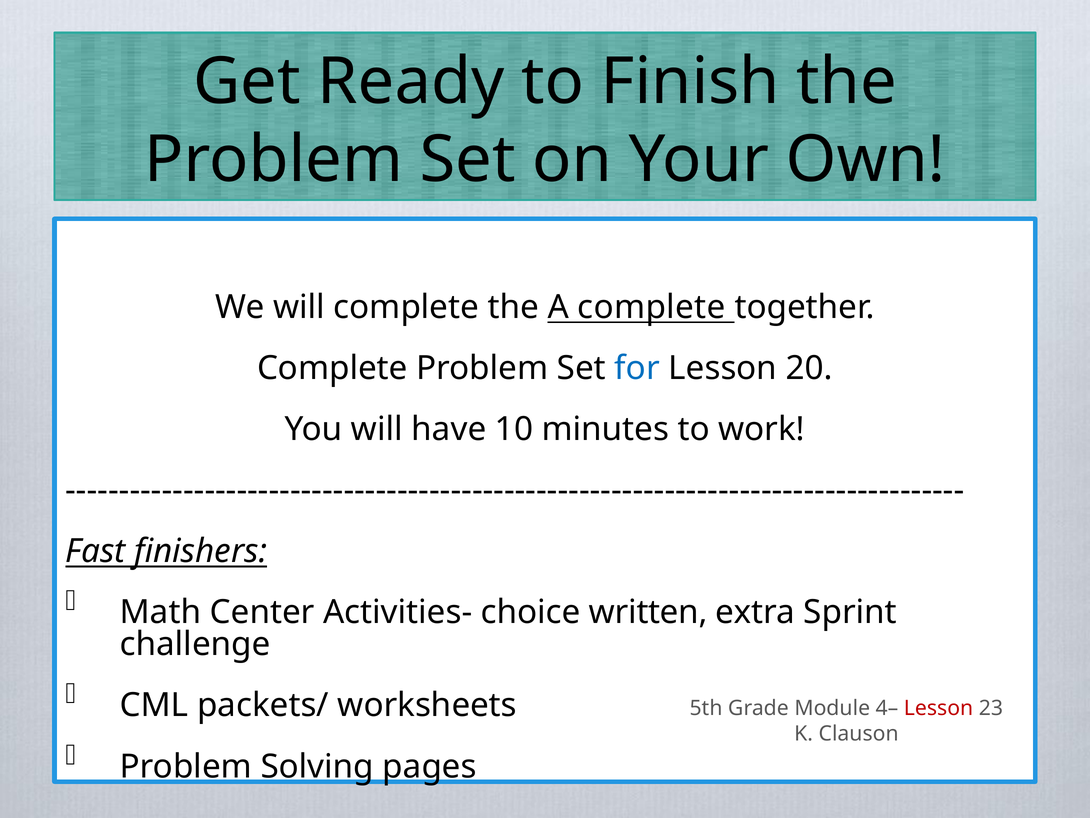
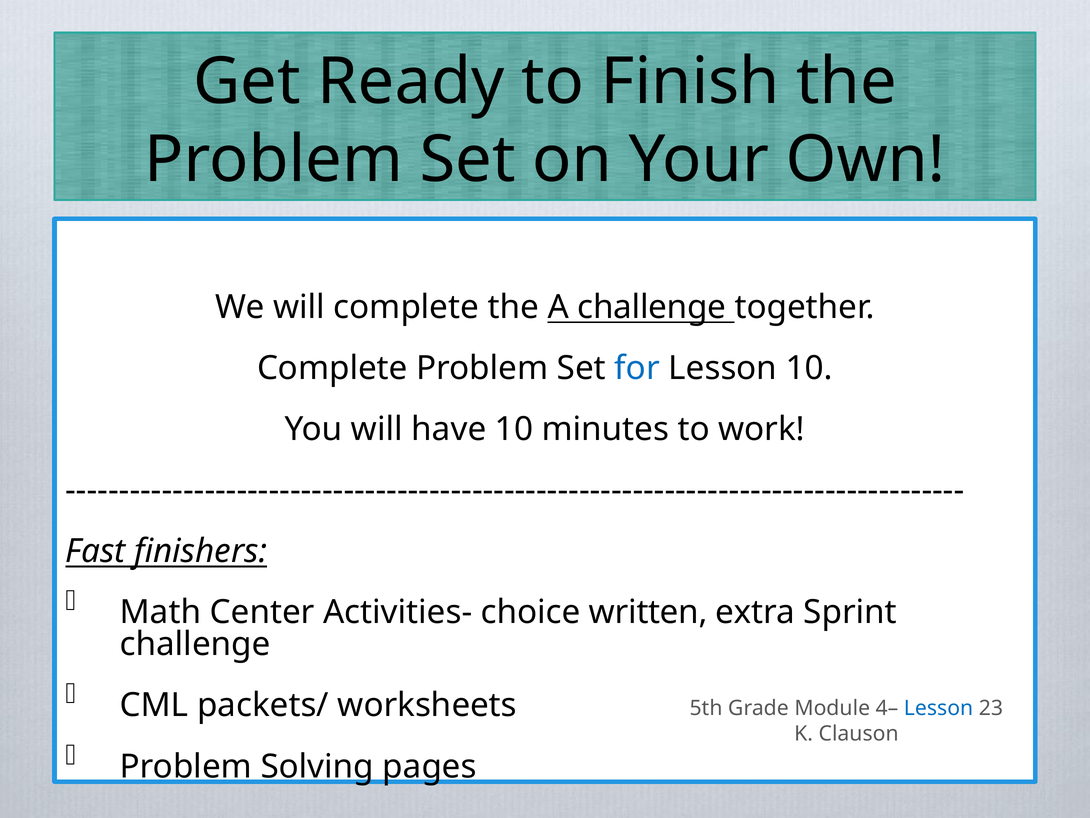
A complete: complete -> challenge
Lesson 20: 20 -> 10
Lesson at (939, 708) colour: red -> blue
